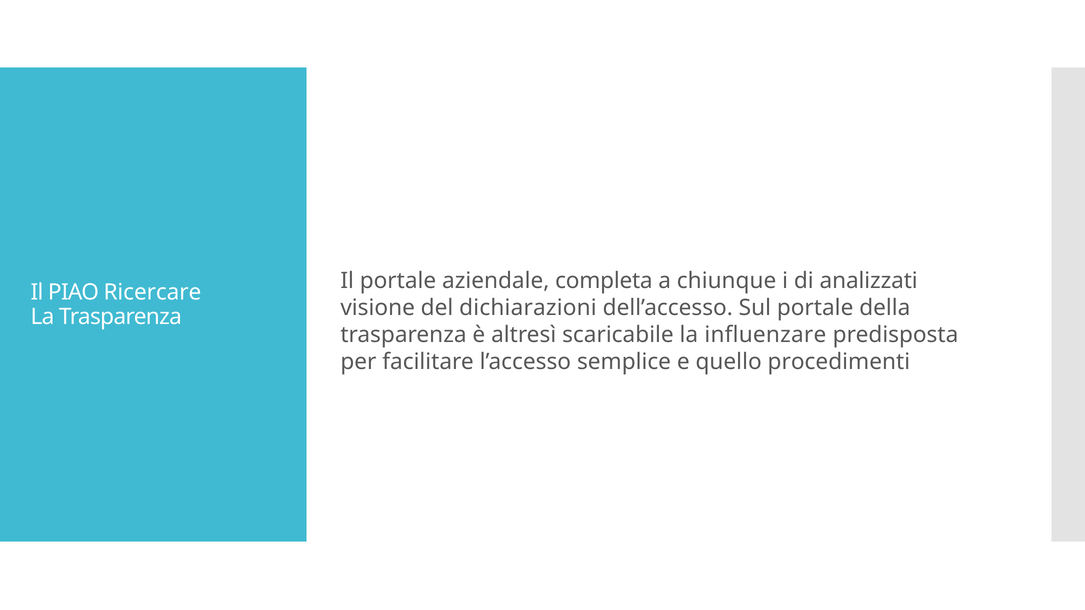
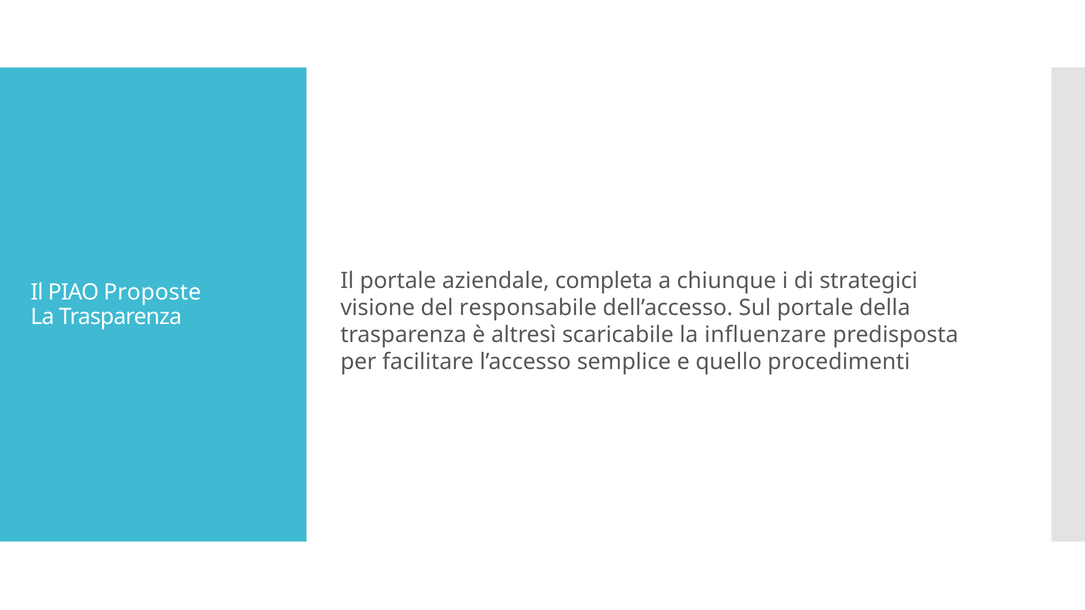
analizzati: analizzati -> strategici
Ricercare: Ricercare -> Proposte
dichiarazioni: dichiarazioni -> responsabile
